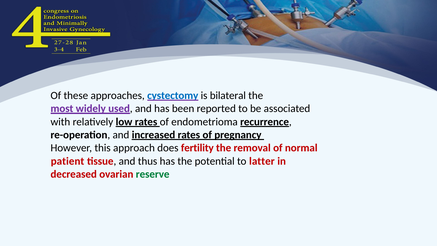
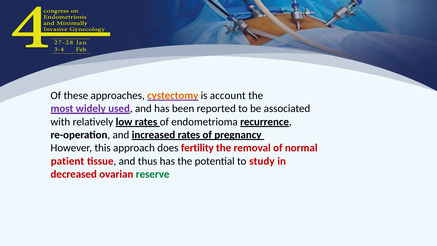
cystectomy colour: blue -> orange
bilateral: bilateral -> account
latter: latter -> study
